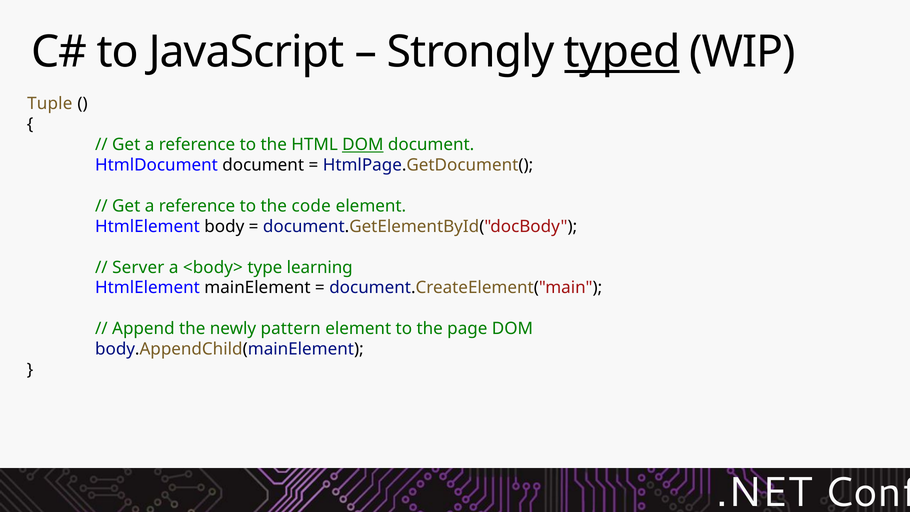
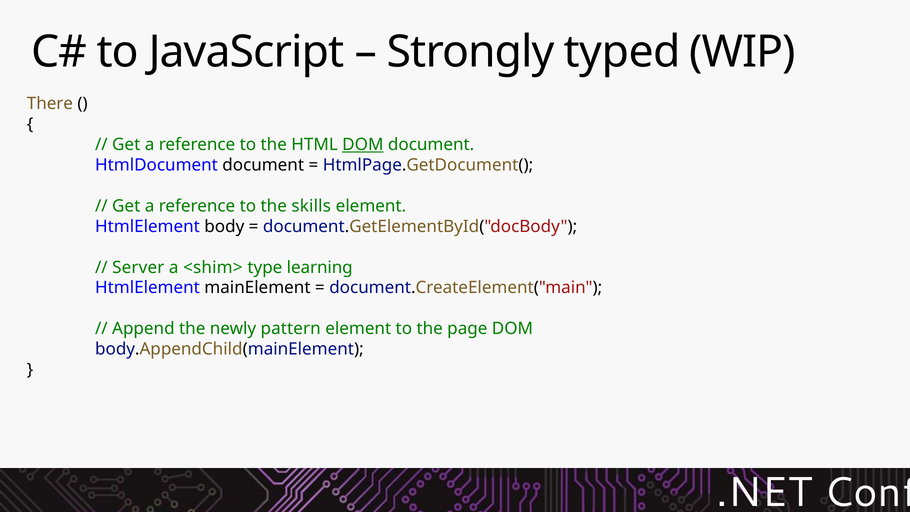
typed underline: present -> none
Tuple: Tuple -> There
code: code -> skills
<body>: <body> -> <shim>
